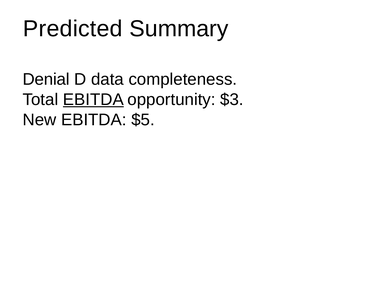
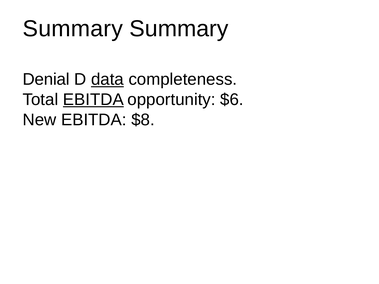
Predicted at (73, 29): Predicted -> Summary
data underline: none -> present
$3: $3 -> $6
$5: $5 -> $8
